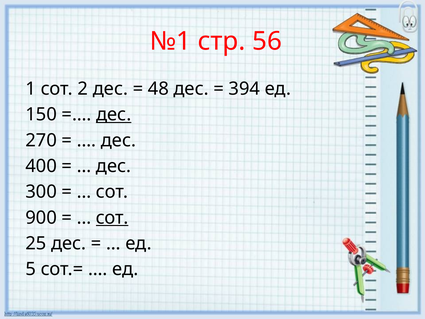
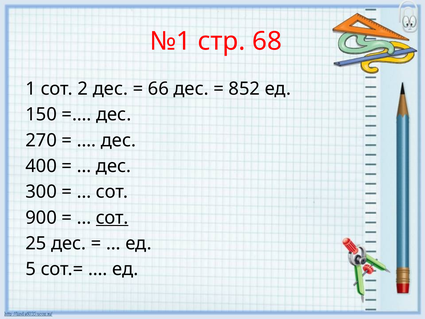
56: 56 -> 68
48: 48 -> 66
394: 394 -> 852
дес at (114, 115) underline: present -> none
